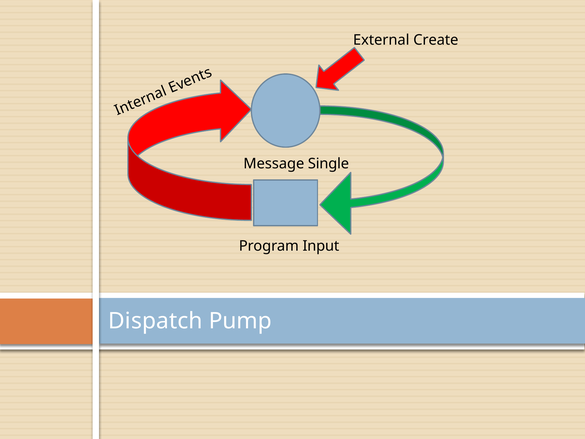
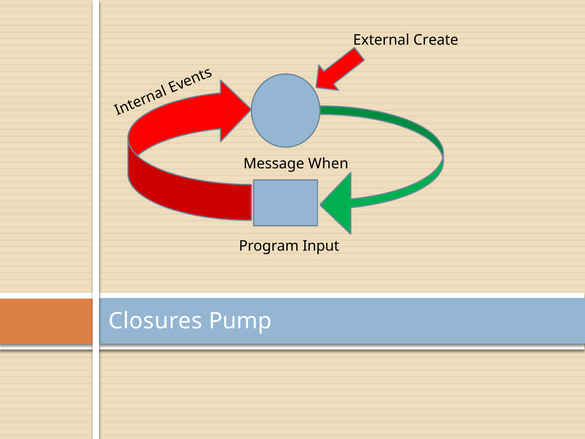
Single: Single -> When
Dispatch: Dispatch -> Closures
